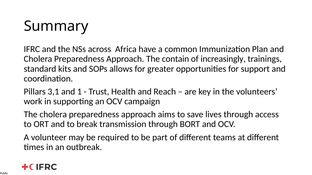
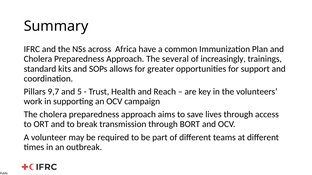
contain: contain -> several
3,1: 3,1 -> 9,7
1: 1 -> 5
